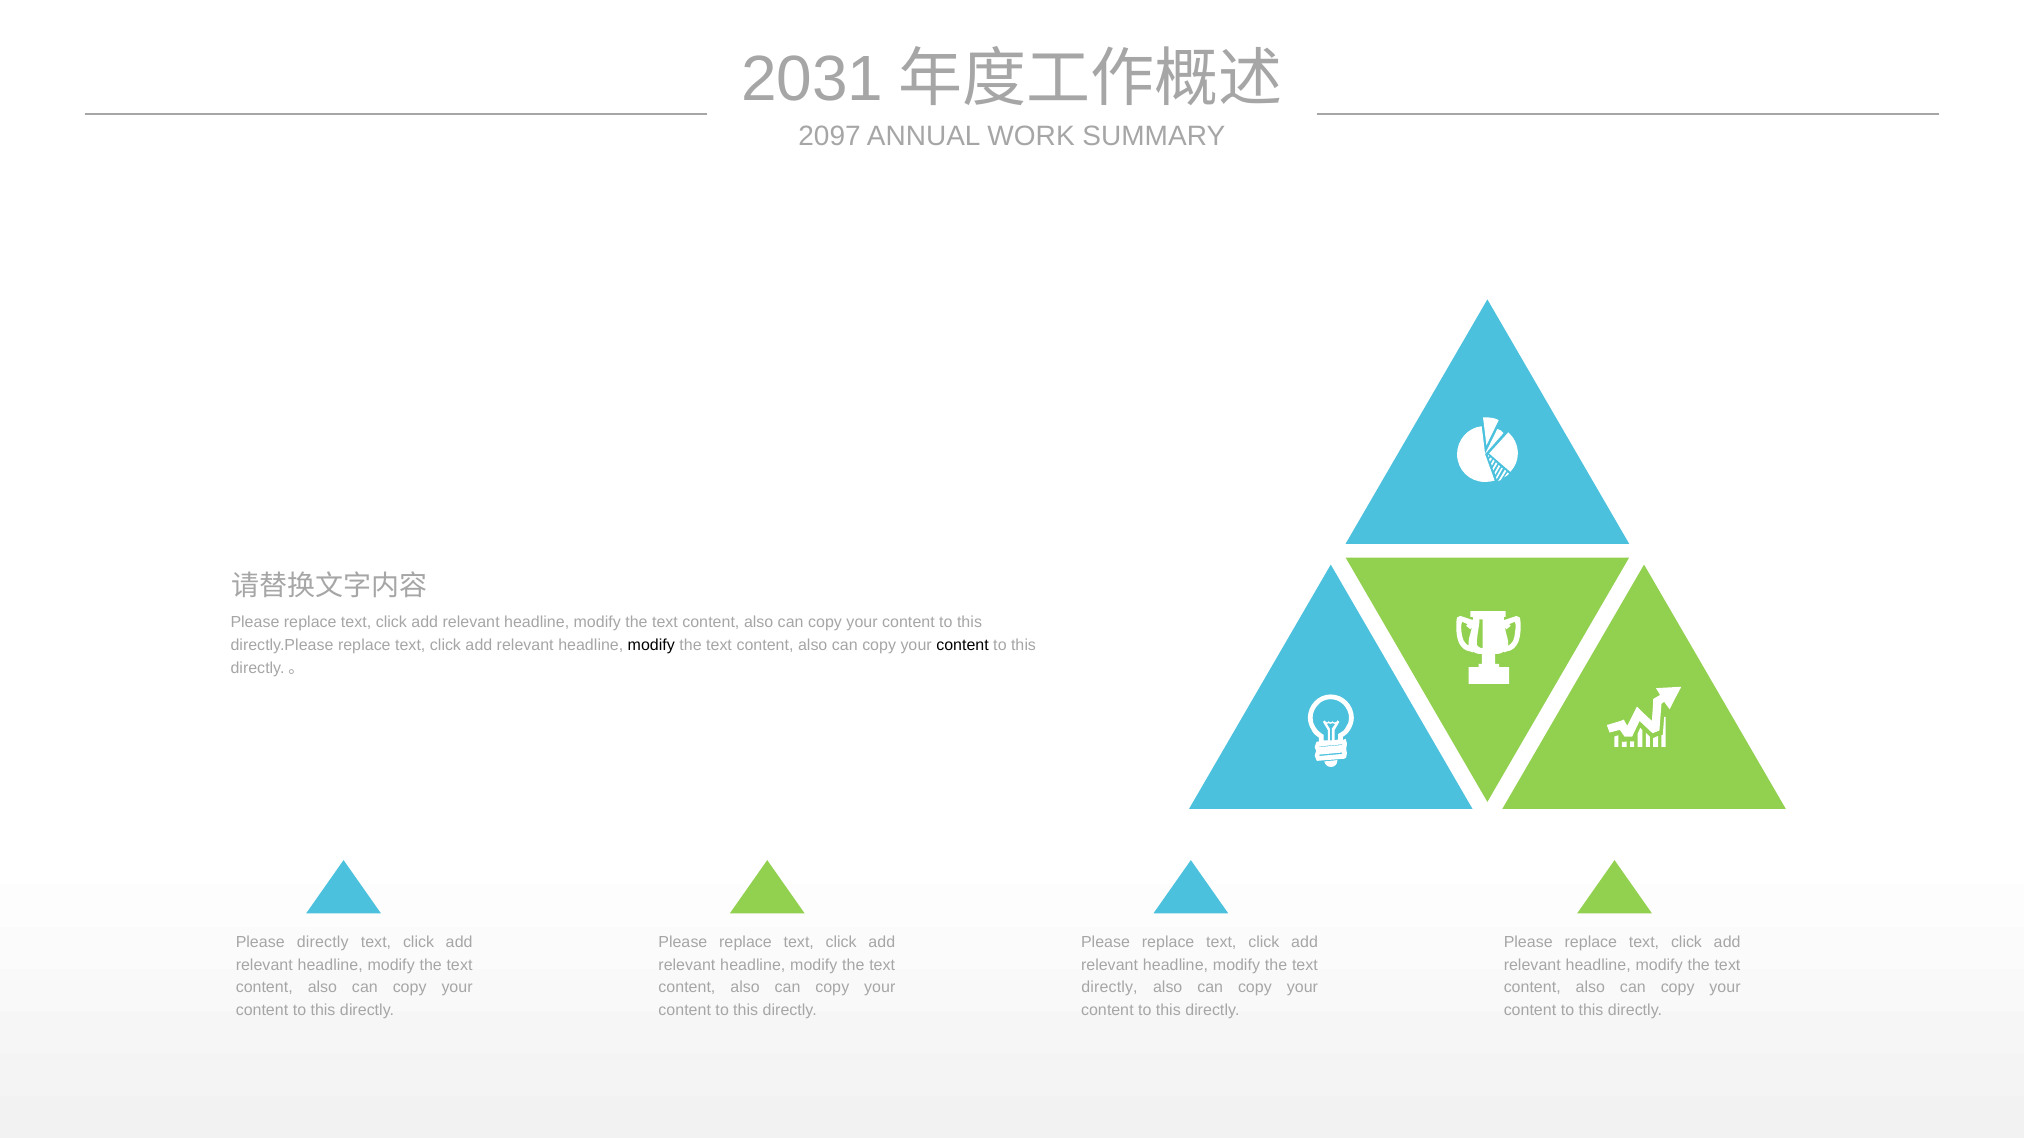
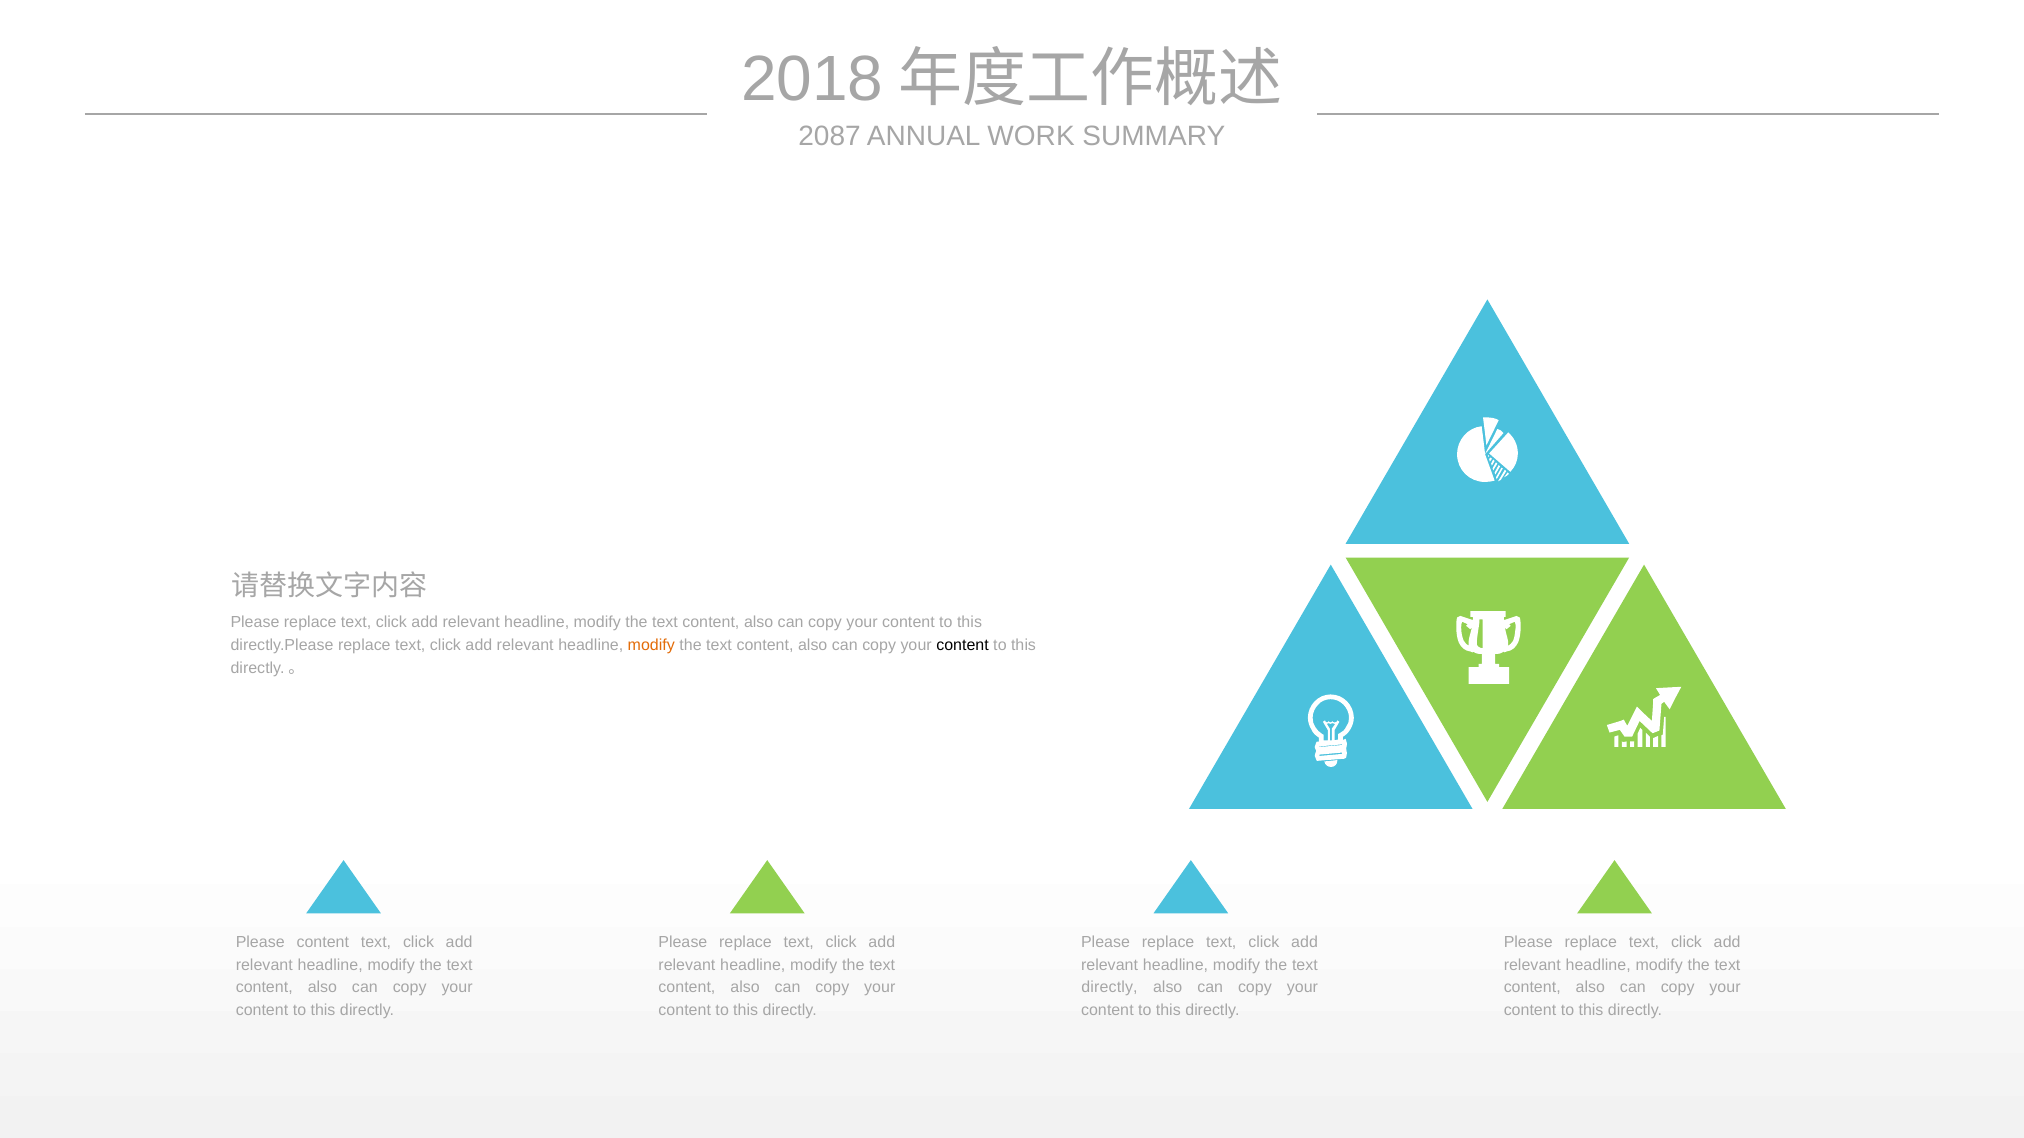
2031: 2031 -> 2018
2097: 2097 -> 2087
modify at (651, 646) colour: black -> orange
Please directly: directly -> content
